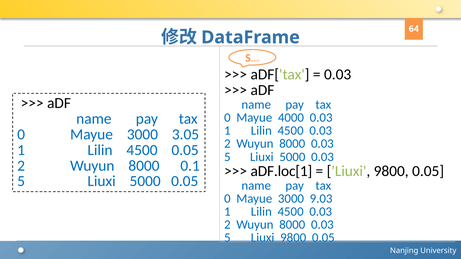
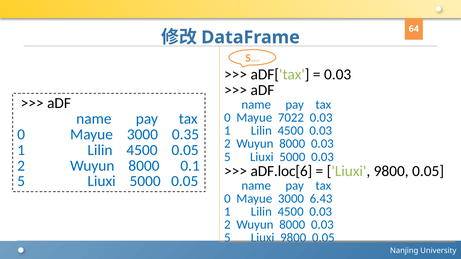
4000: 4000 -> 7022
3.05: 3.05 -> 0.35
aDF.loc[1: aDF.loc[1 -> aDF.loc[6
9.03: 9.03 -> 6.43
